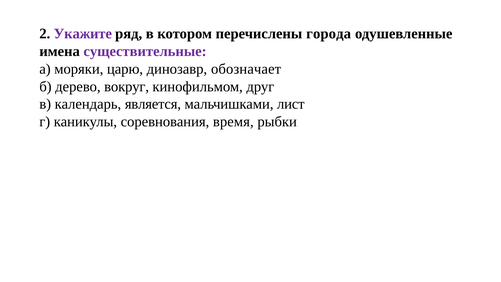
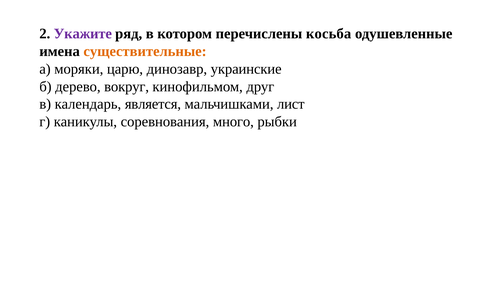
города: города -> косьба
существительные colour: purple -> orange
обозначает: обозначает -> украинские
время: время -> много
